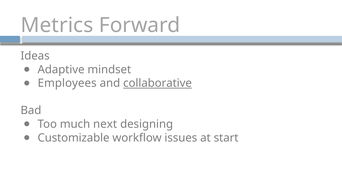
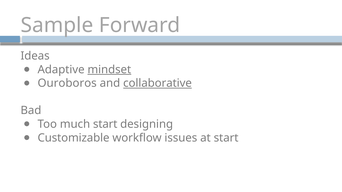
Metrics: Metrics -> Sample
mindset underline: none -> present
Employees: Employees -> Ouroboros
much next: next -> start
